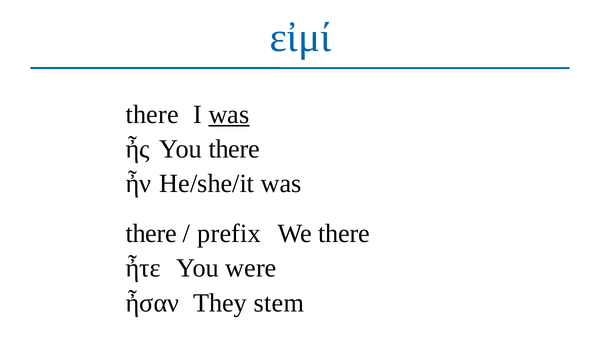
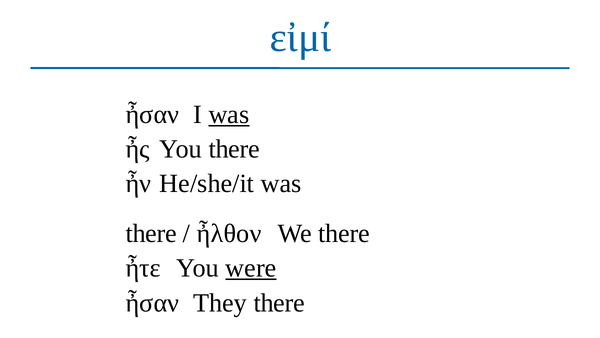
there at (152, 114): there -> ἦσαν
prefix: prefix -> ἦλθον
were underline: none -> present
They stem: stem -> there
